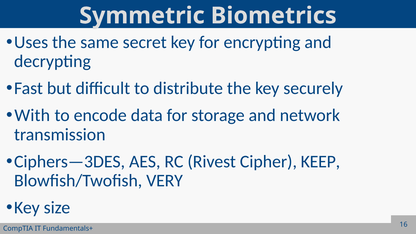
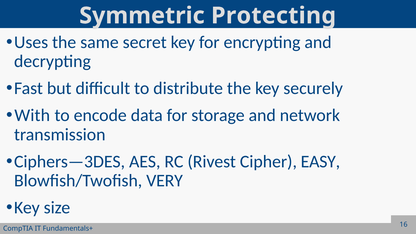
Biometrics: Biometrics -> Protecting
KEEP: KEEP -> EASY
